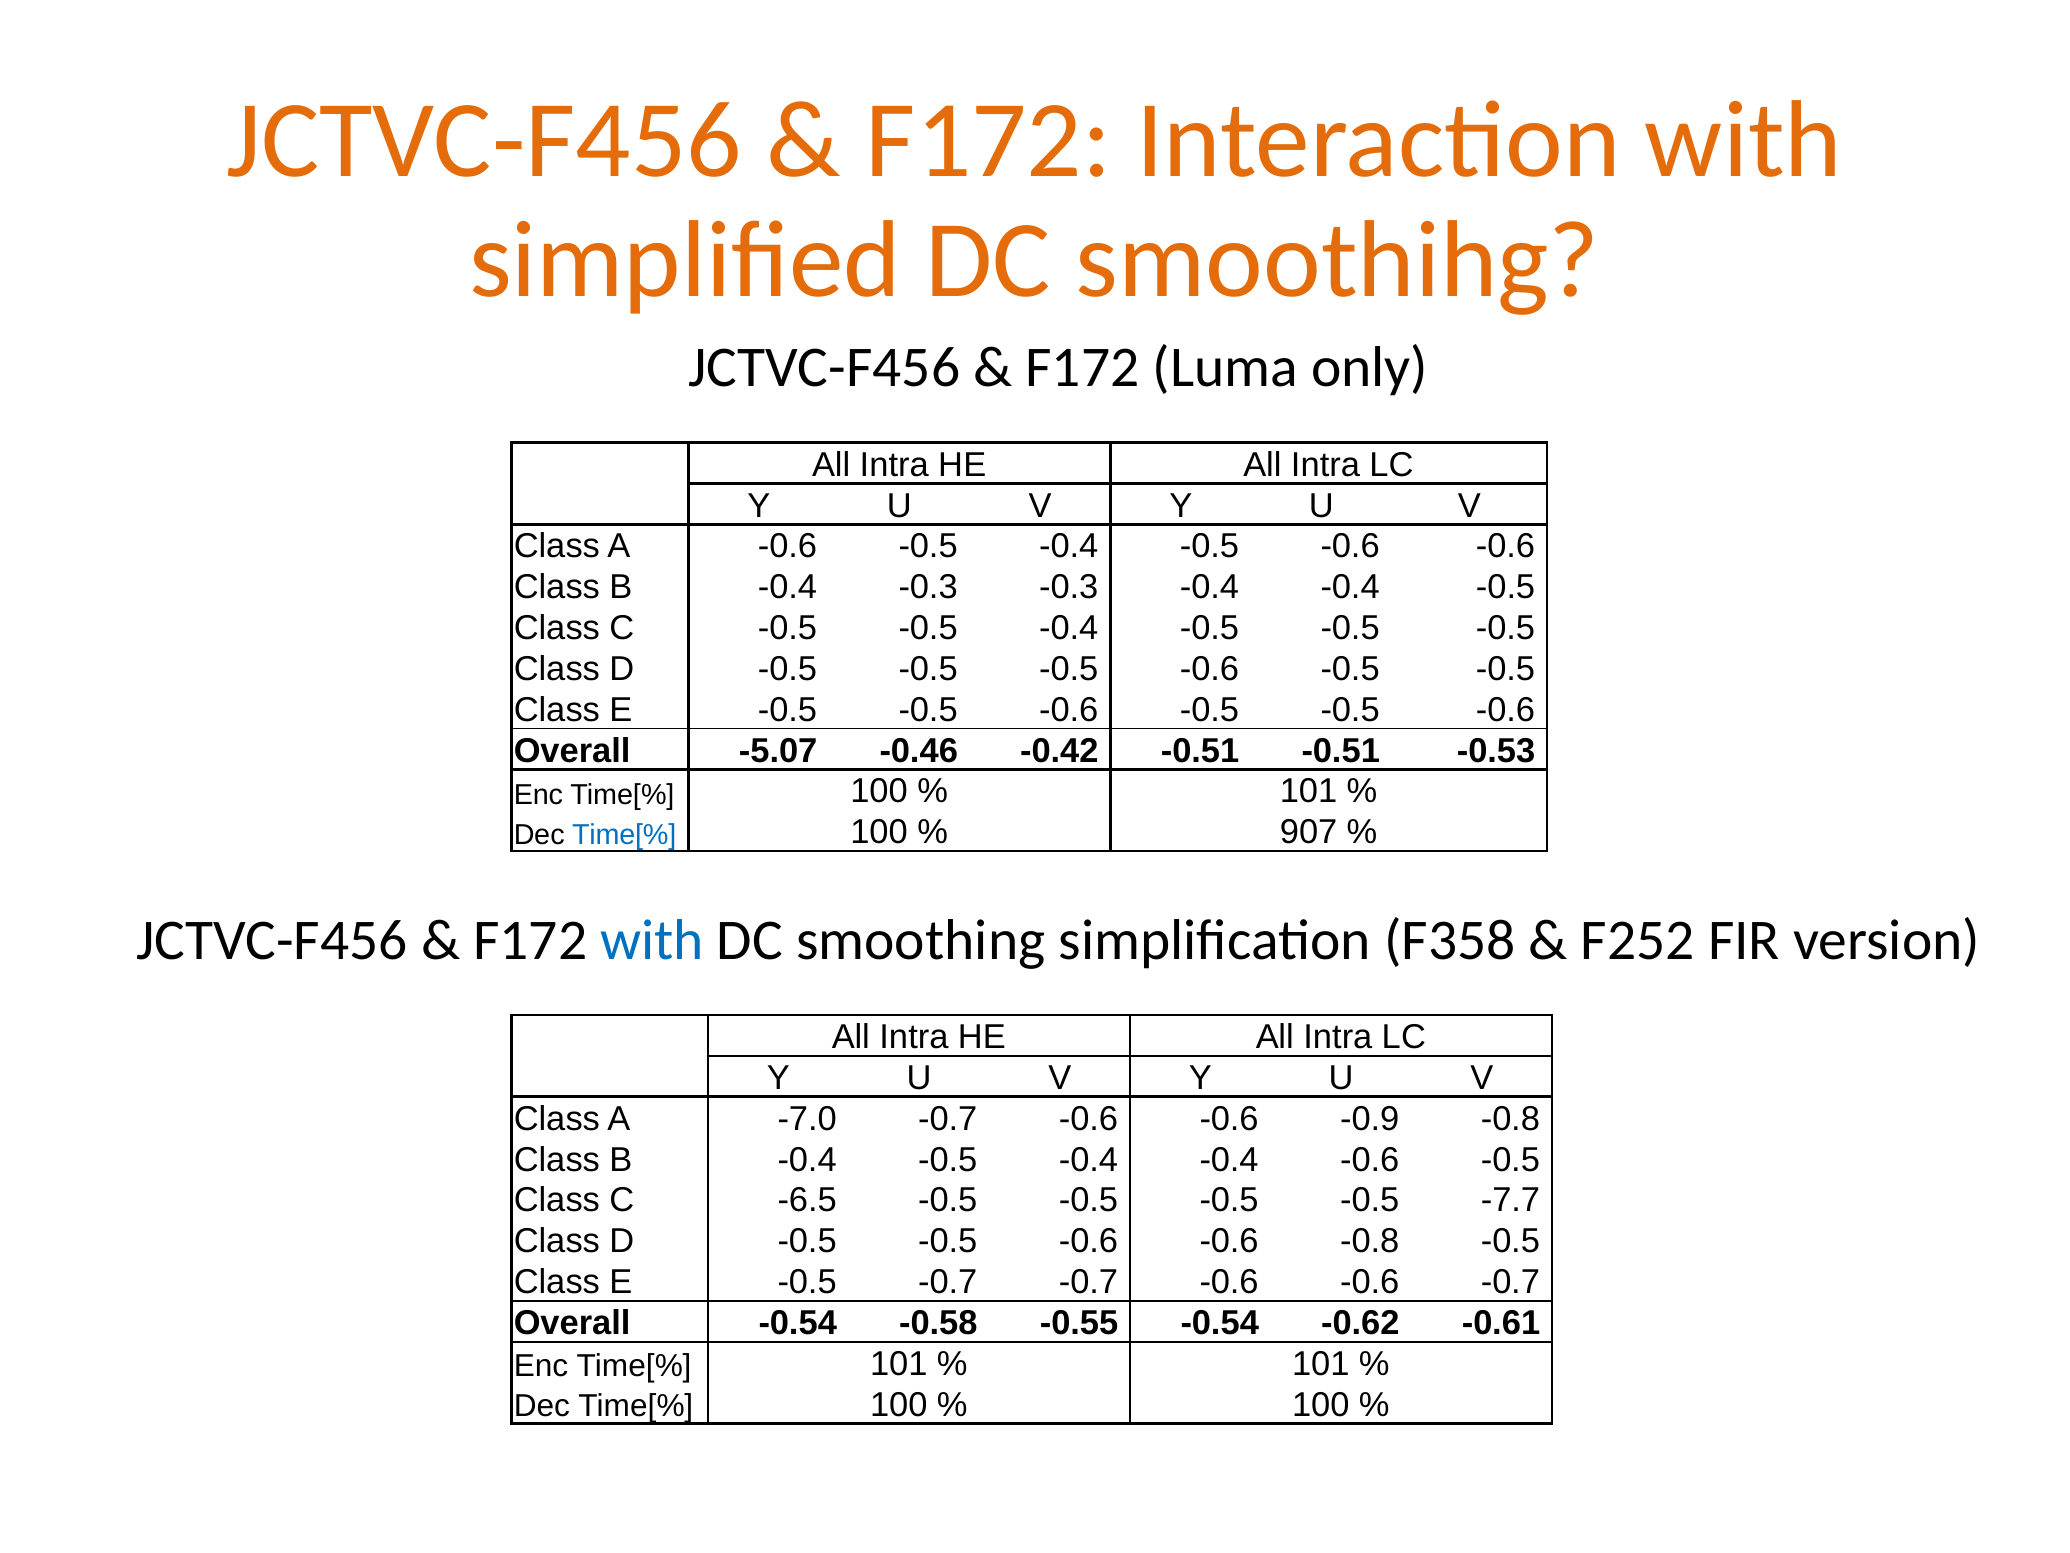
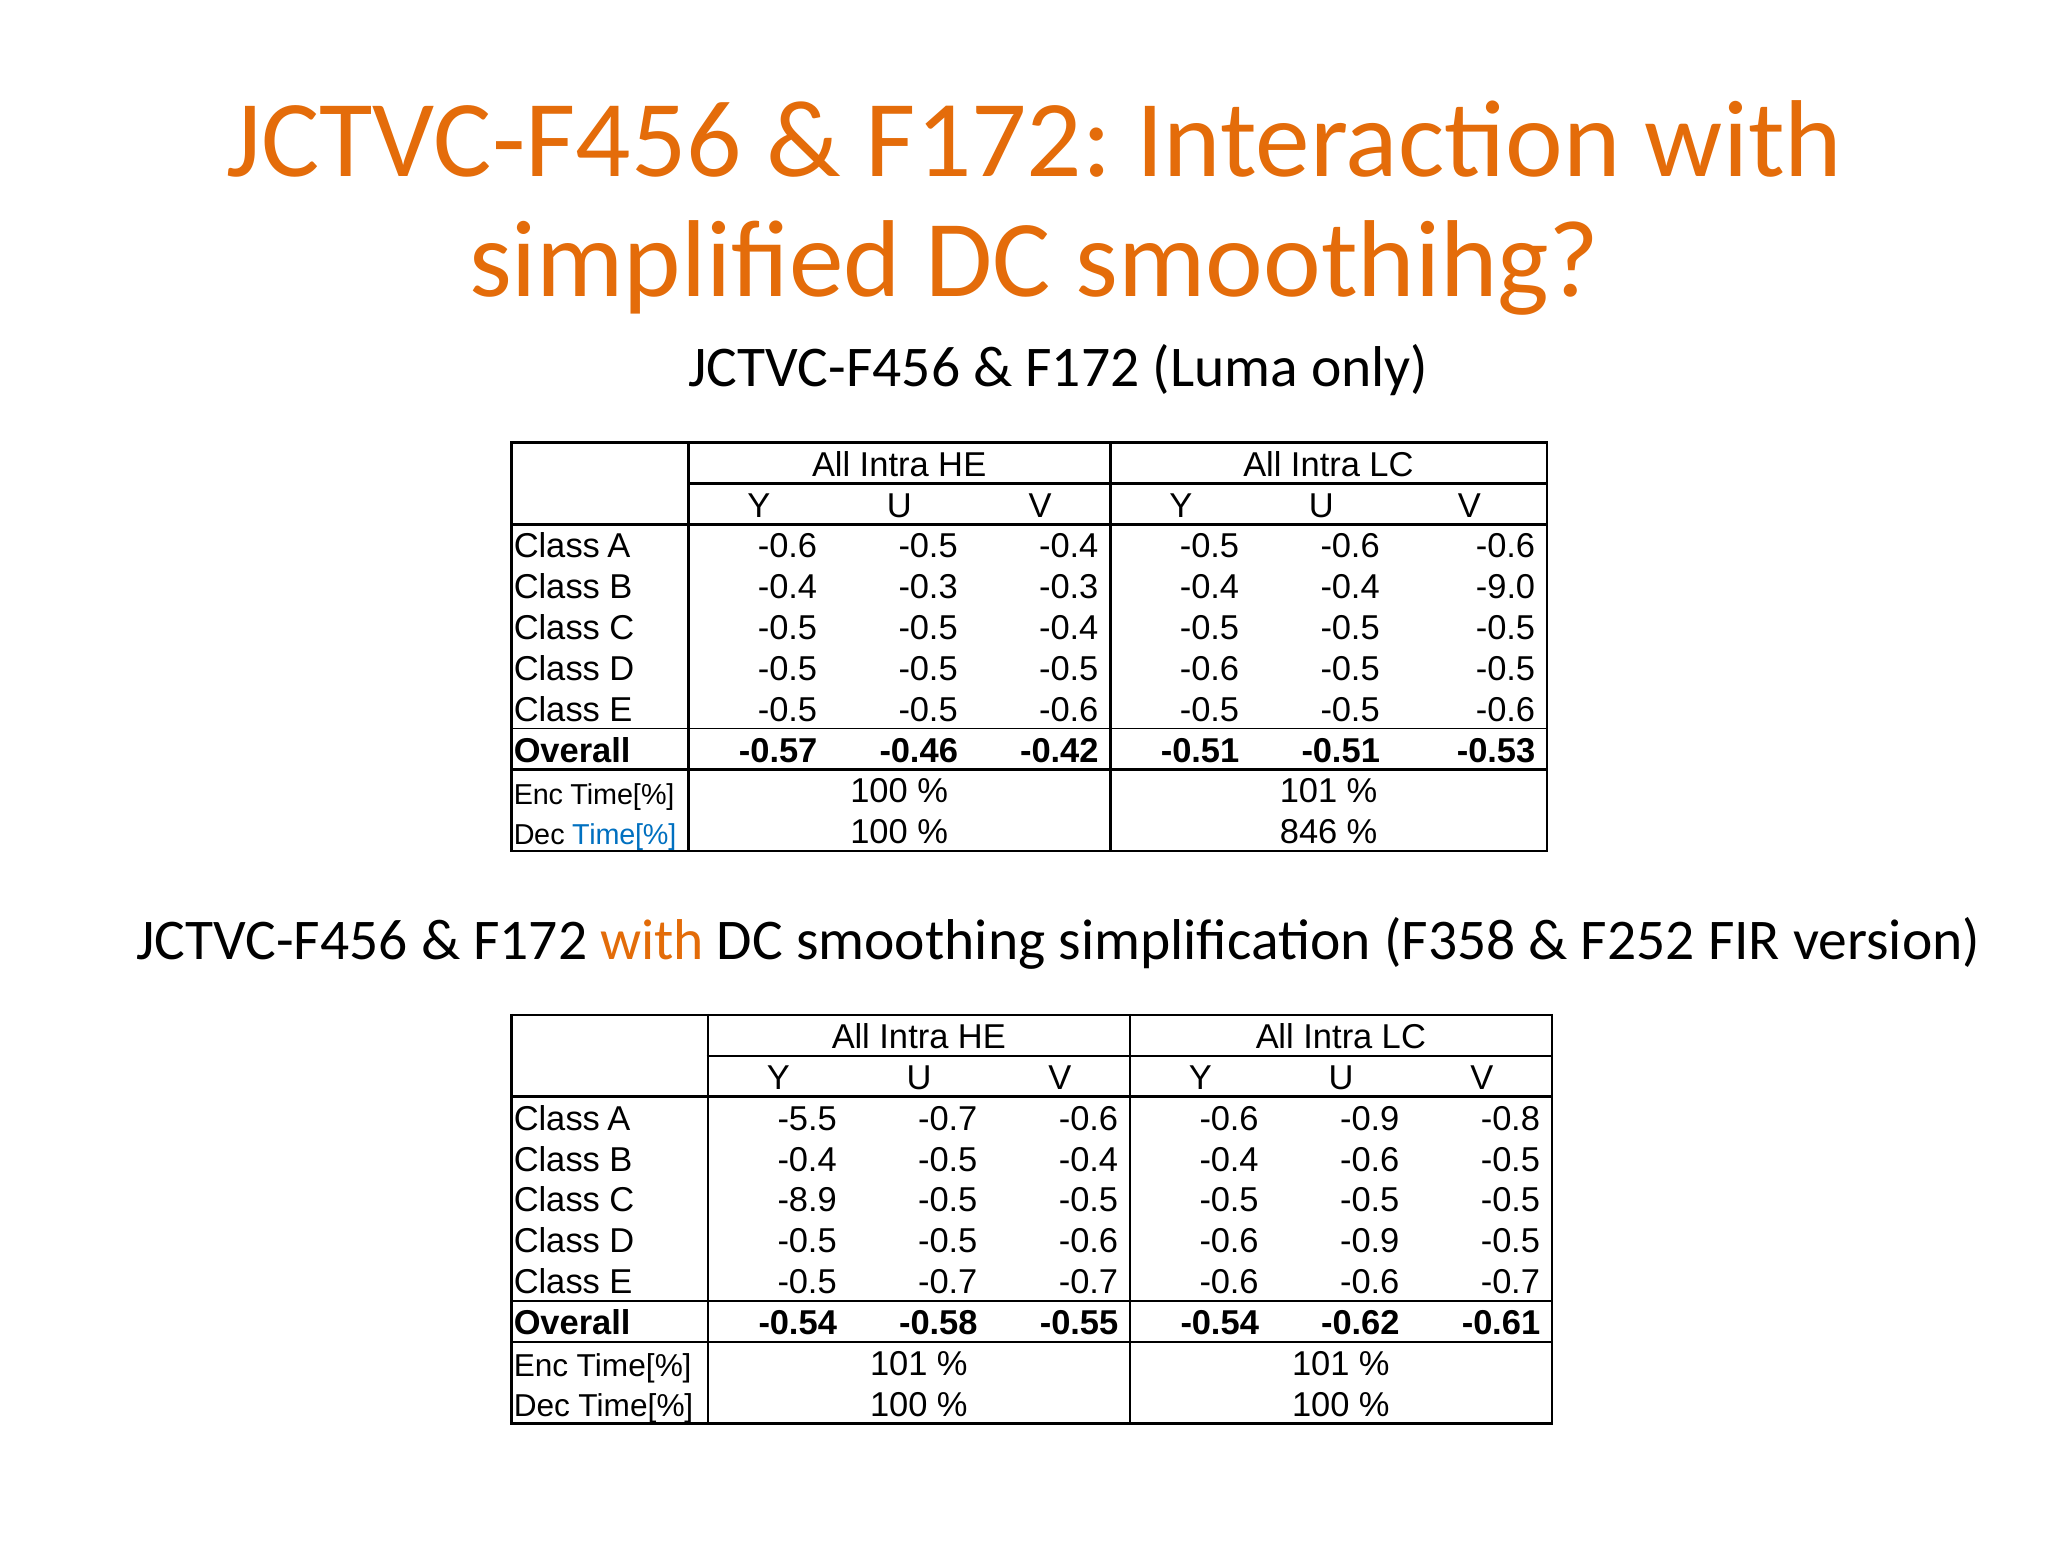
-0.4 -0.4 -0.5: -0.5 -> -9.0
-5.07: -5.07 -> -0.57
907: 907 -> 846
with at (652, 940) colour: blue -> orange
-7.0: -7.0 -> -5.5
-6.5: -6.5 -> -8.9
-7.7 at (1510, 1200): -7.7 -> -0.5
-0.5 -0.6 -0.6 -0.8: -0.8 -> -0.9
